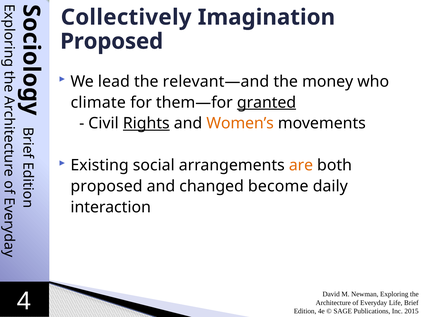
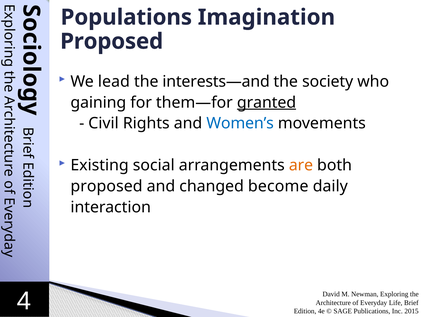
Collectively: Collectively -> Populations
relevant—and: relevant—and -> interests—and
money: money -> society
climate: climate -> gaining
Rights underline: present -> none
Women’s colour: orange -> blue
